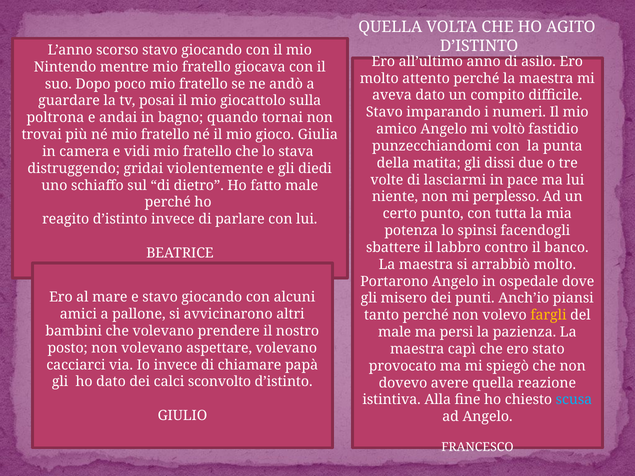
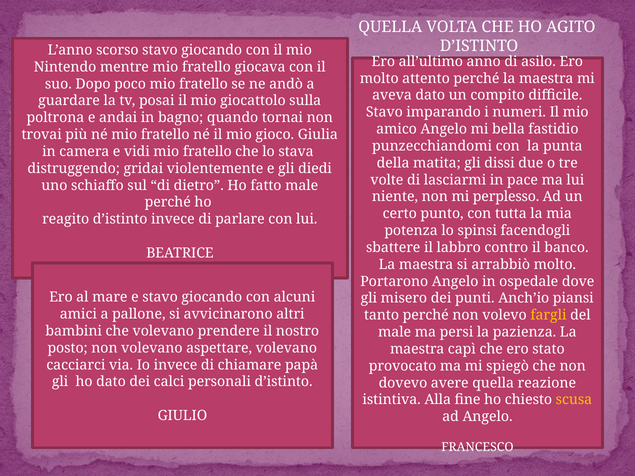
voltò: voltò -> bella
sconvolto: sconvolto -> personali
scusa colour: light blue -> yellow
